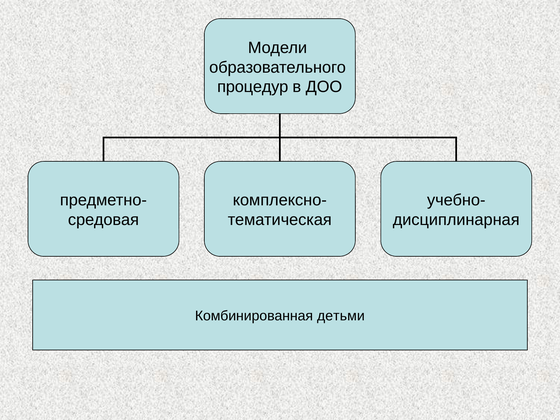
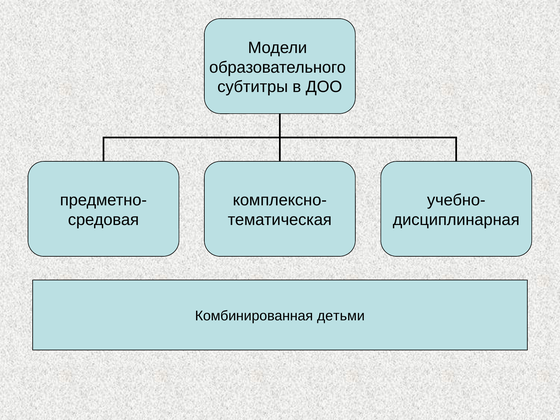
процедур: процедур -> субтитры
